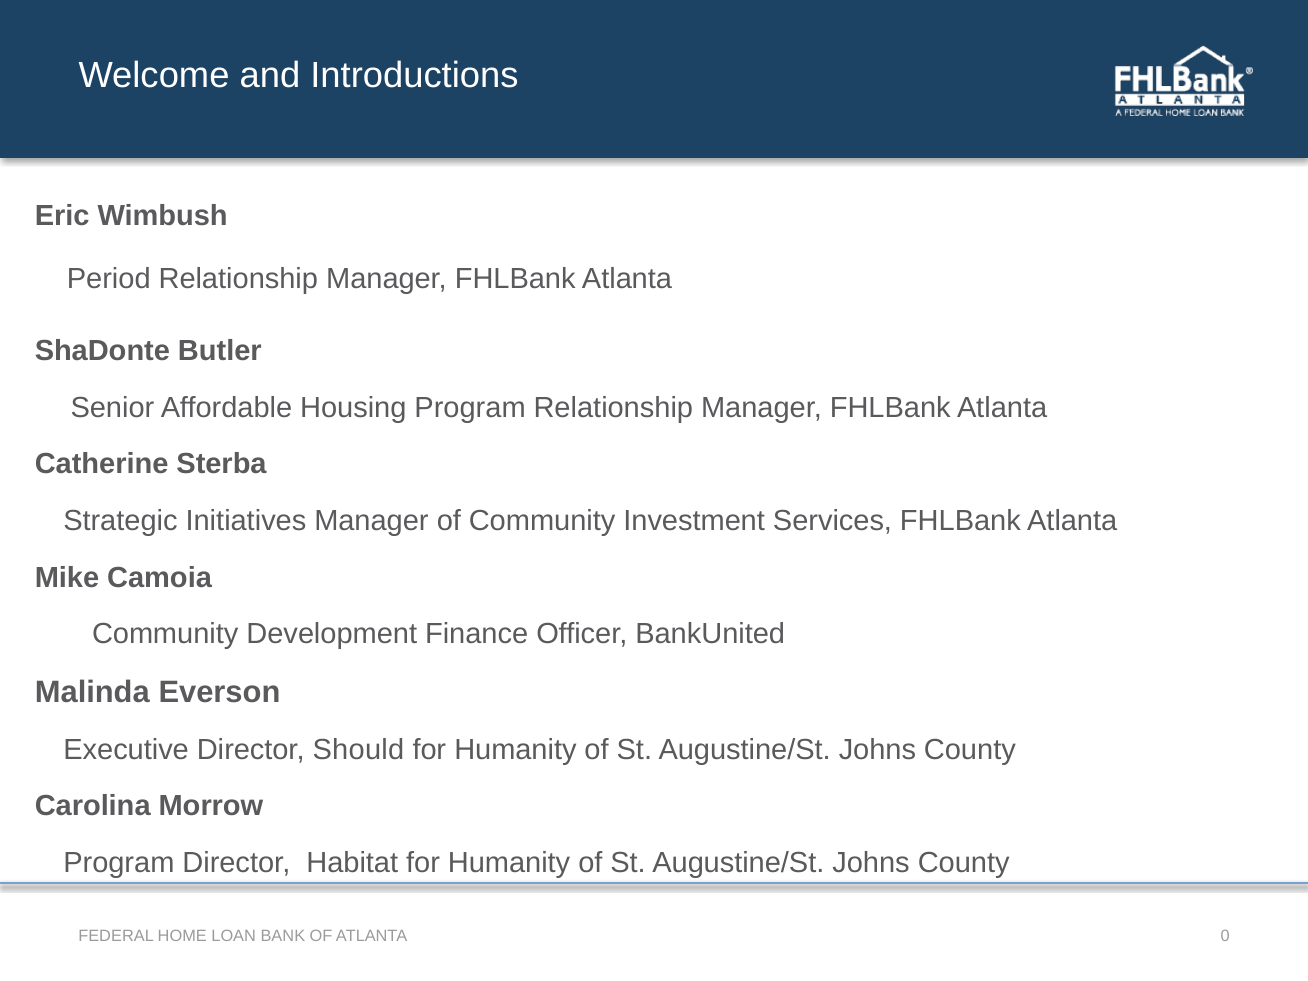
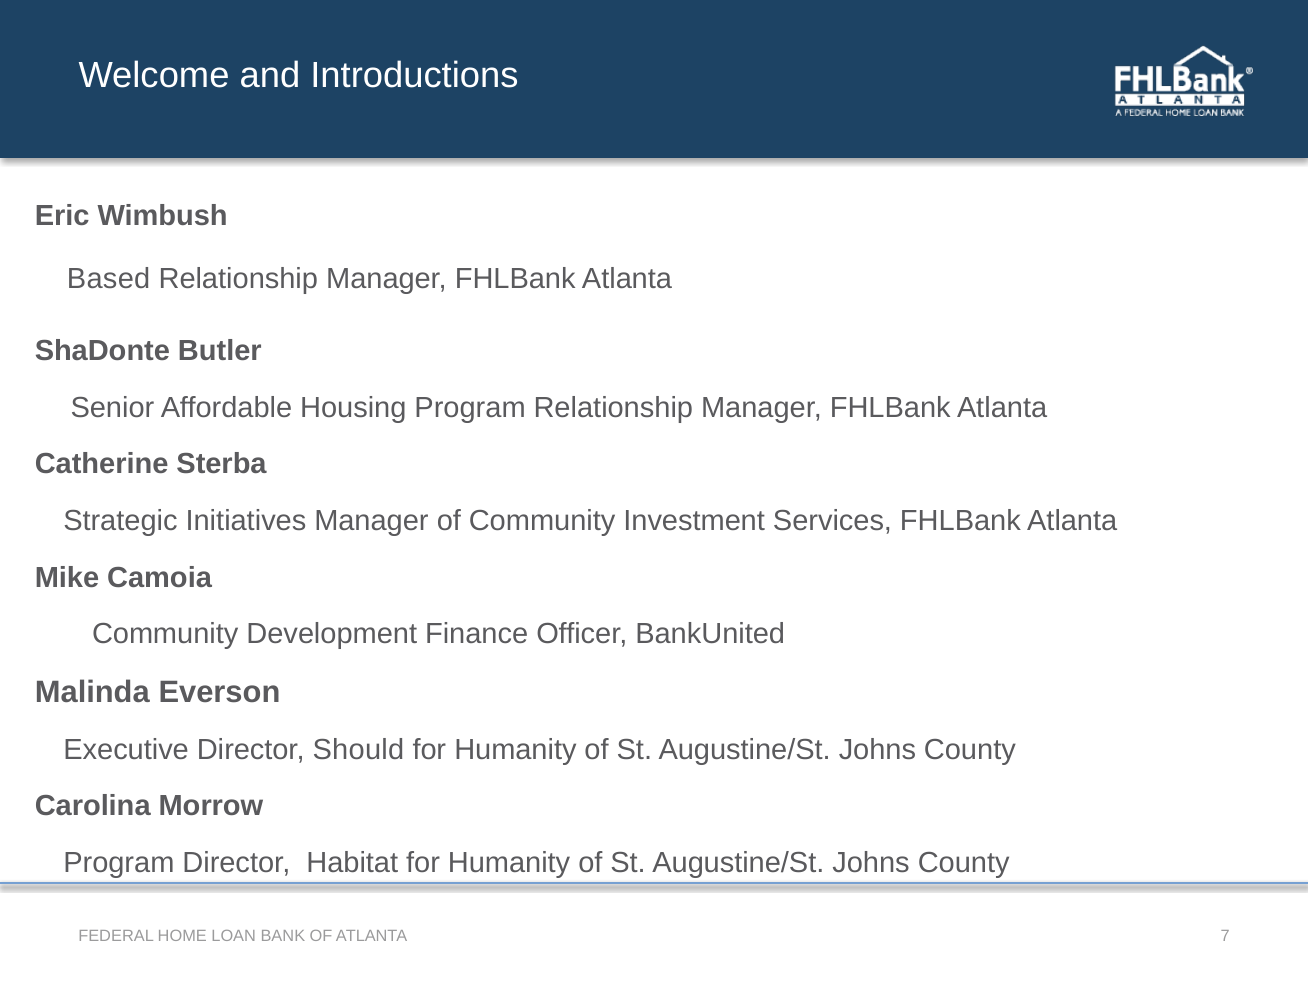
Period: Period -> Based
0: 0 -> 7
